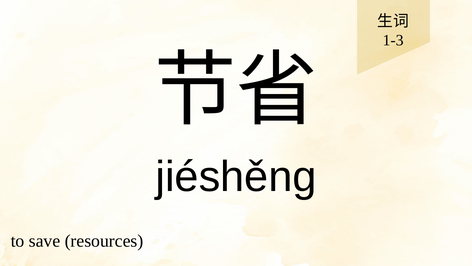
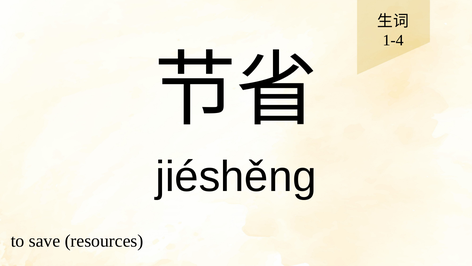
1-3: 1-3 -> 1-4
